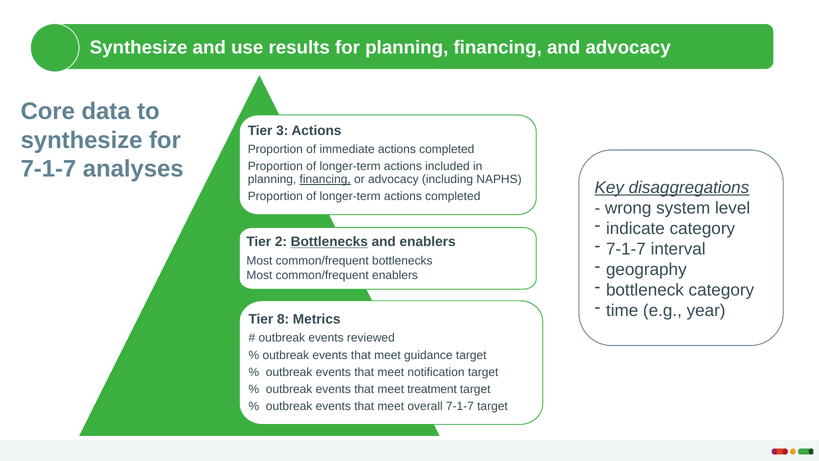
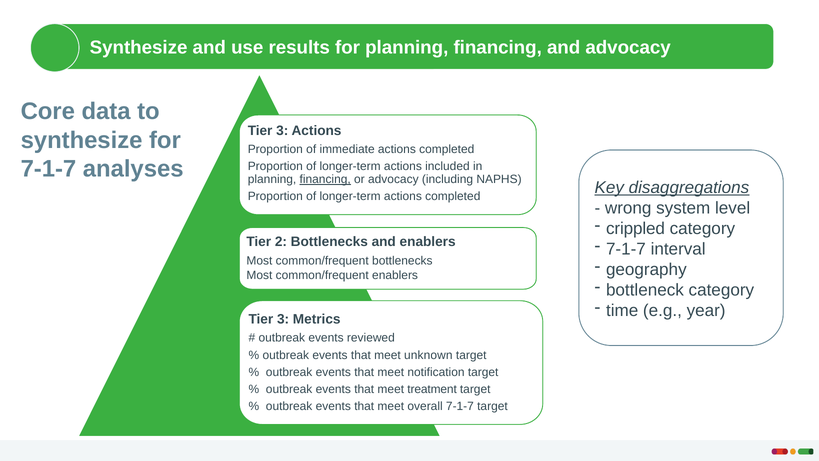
indicate: indicate -> crippled
Bottlenecks at (329, 242) underline: present -> none
8 at (283, 319): 8 -> 3
guidance: guidance -> unknown
